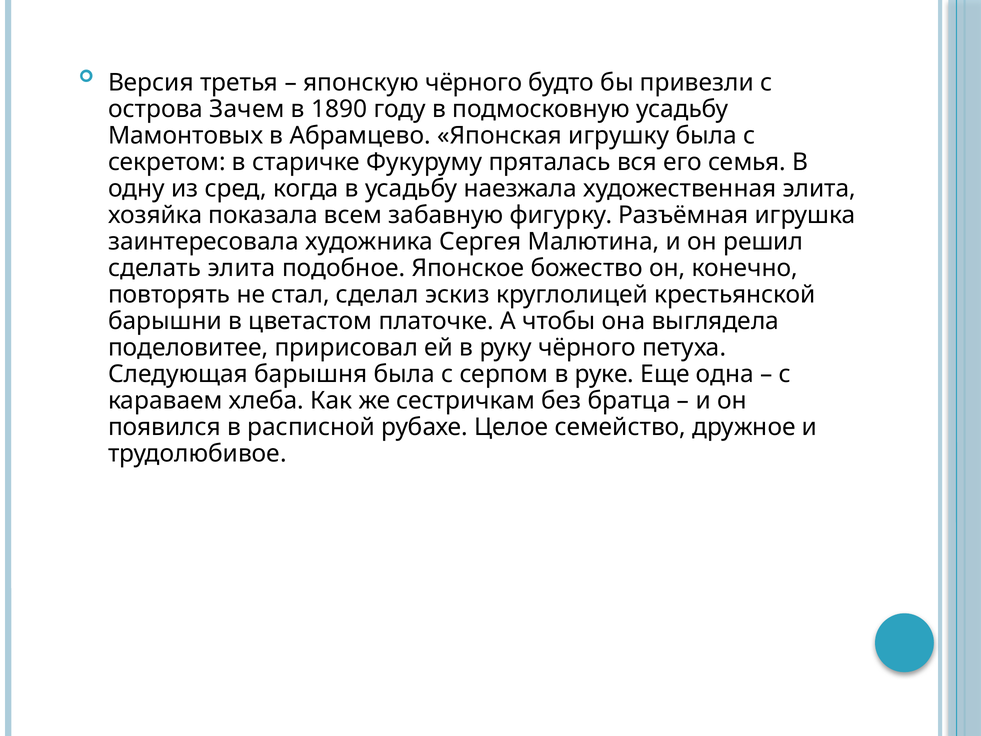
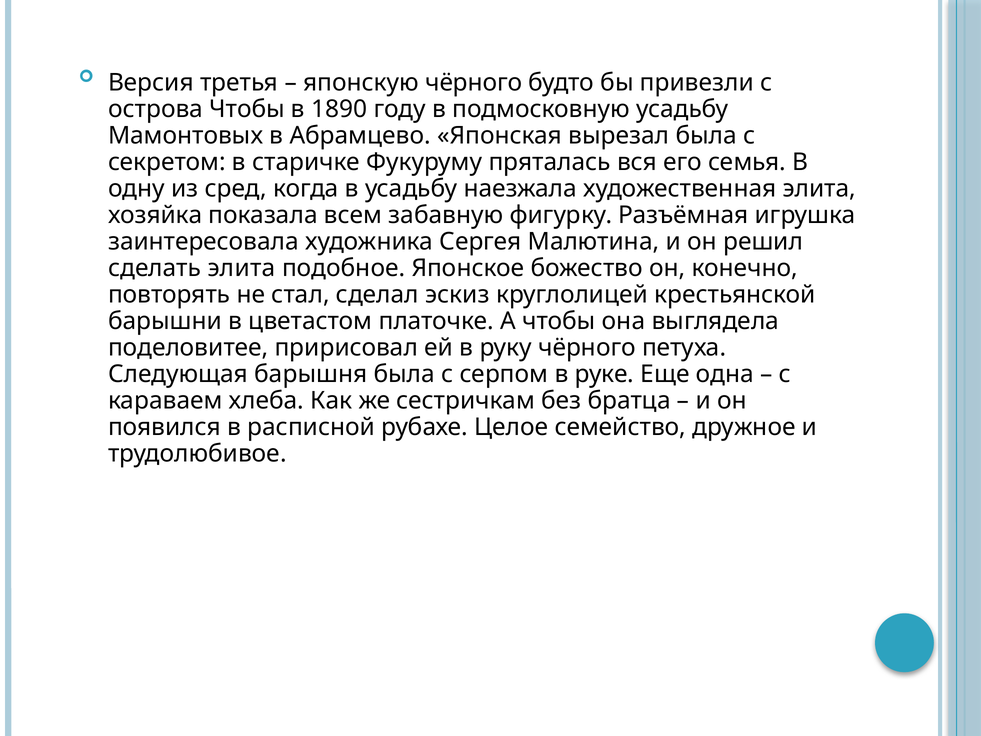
острова Зачем: Зачем -> Чтобы
игрушку: игрушку -> вырезал
